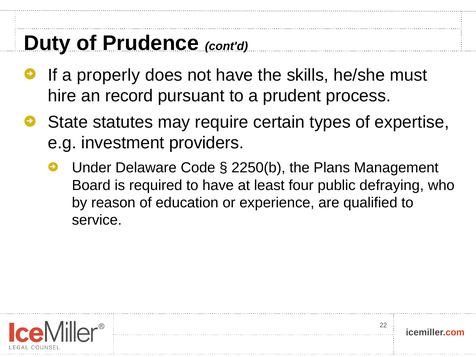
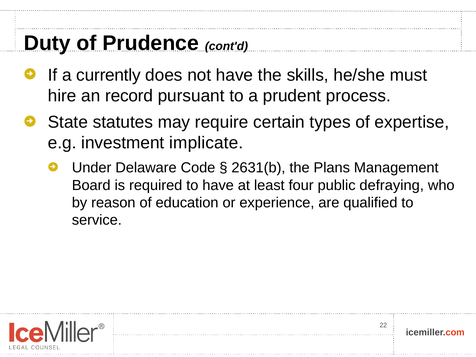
properly: properly -> currently
providers: providers -> implicate
2250(b: 2250(b -> 2631(b
